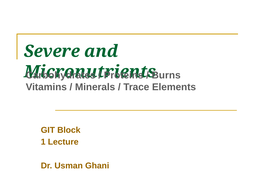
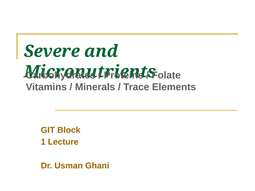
Burns: Burns -> Folate
